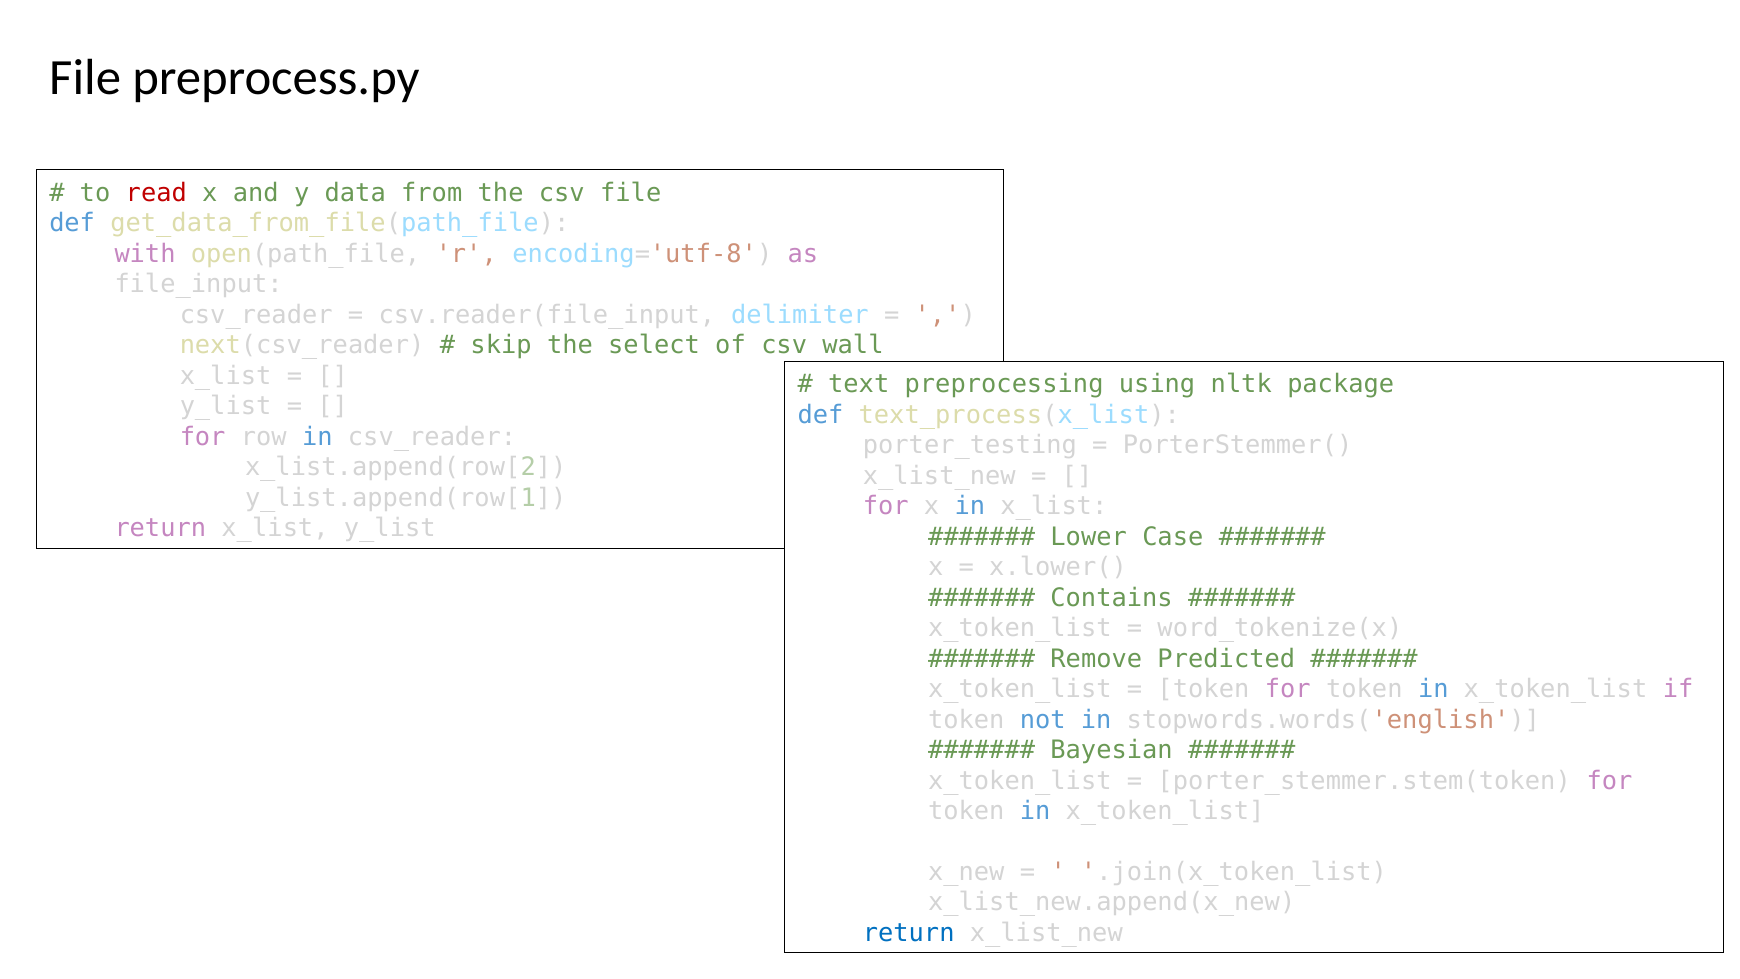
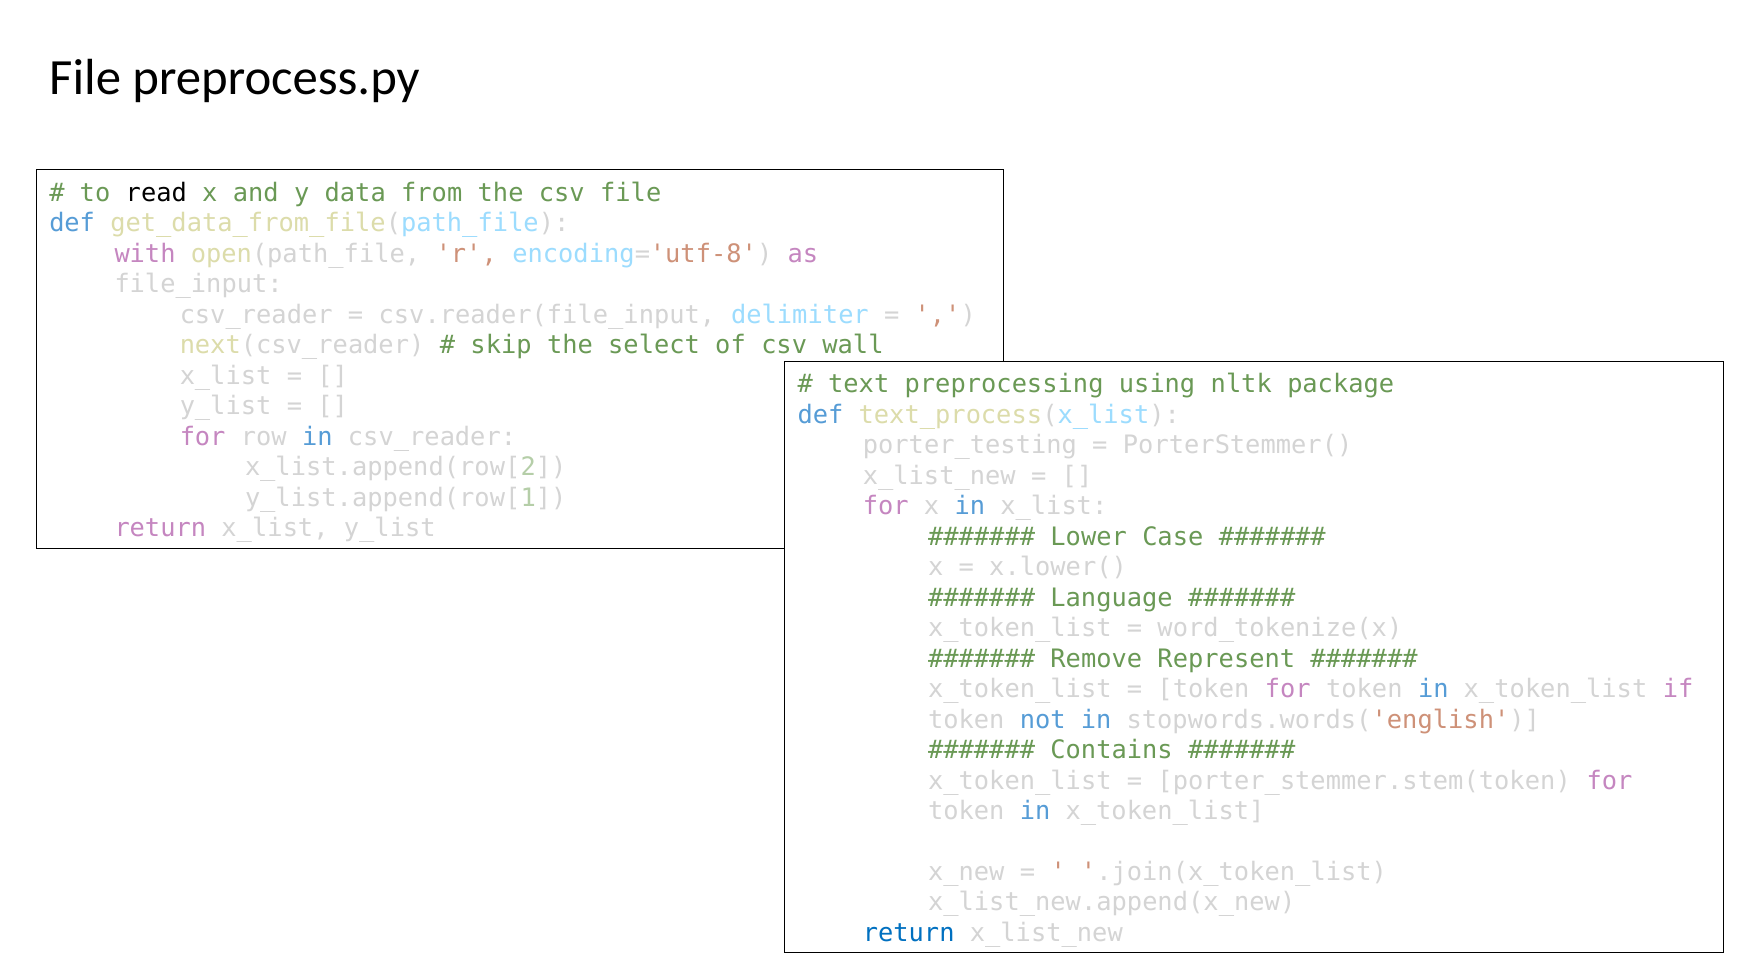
read colour: red -> black
Contains: Contains -> Language
Predicted: Predicted -> Represent
Bayesian: Bayesian -> Contains
